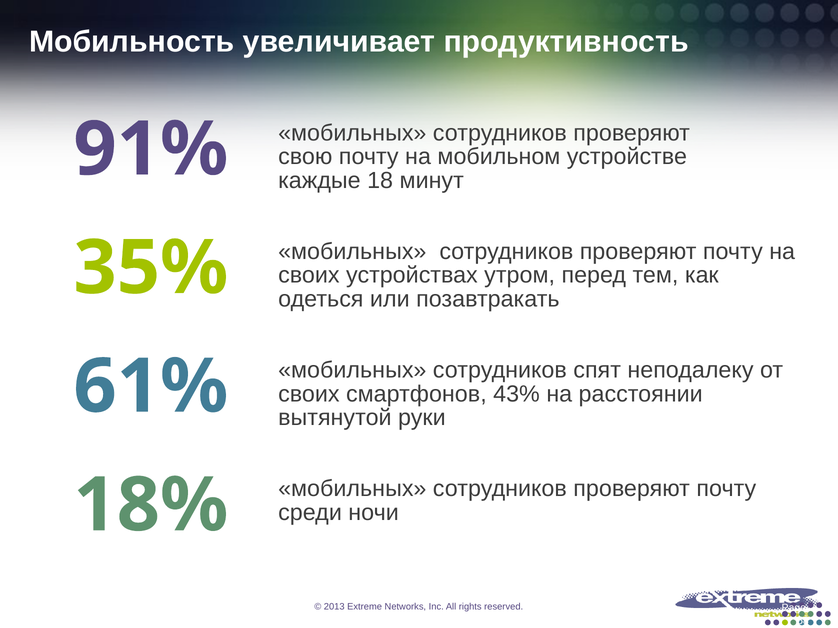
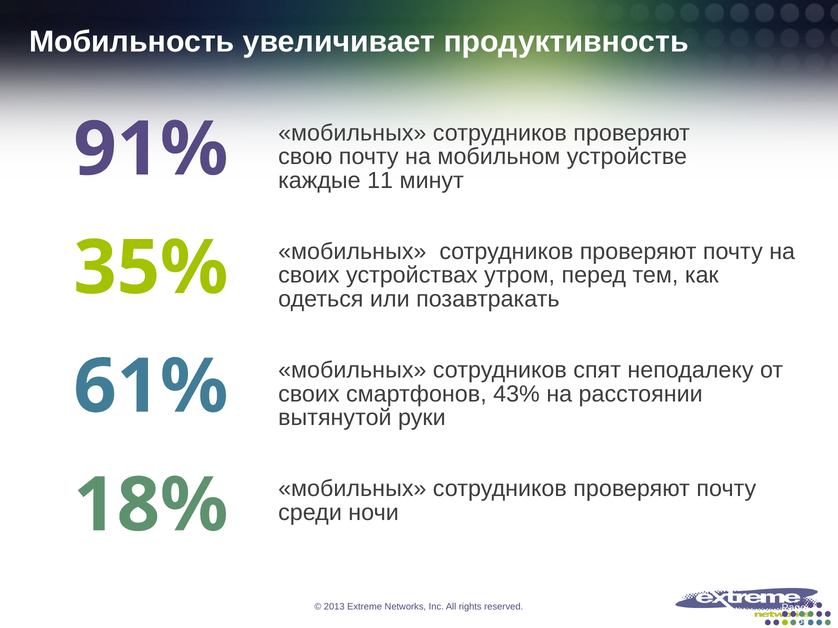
18: 18 -> 11
